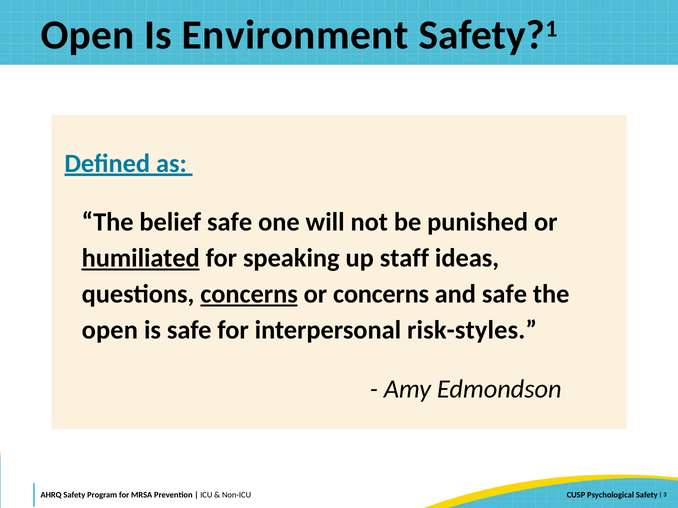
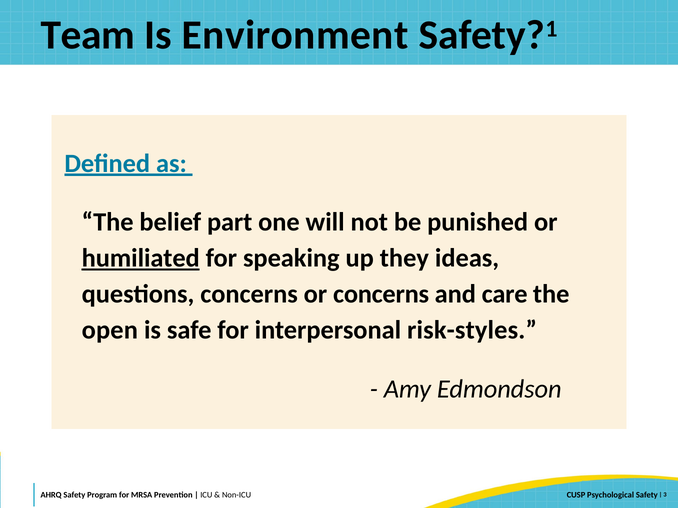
Open at (88, 35): Open -> Team
belief safe: safe -> part
staff: staff -> they
concerns at (249, 294) underline: present -> none
and safe: safe -> care
